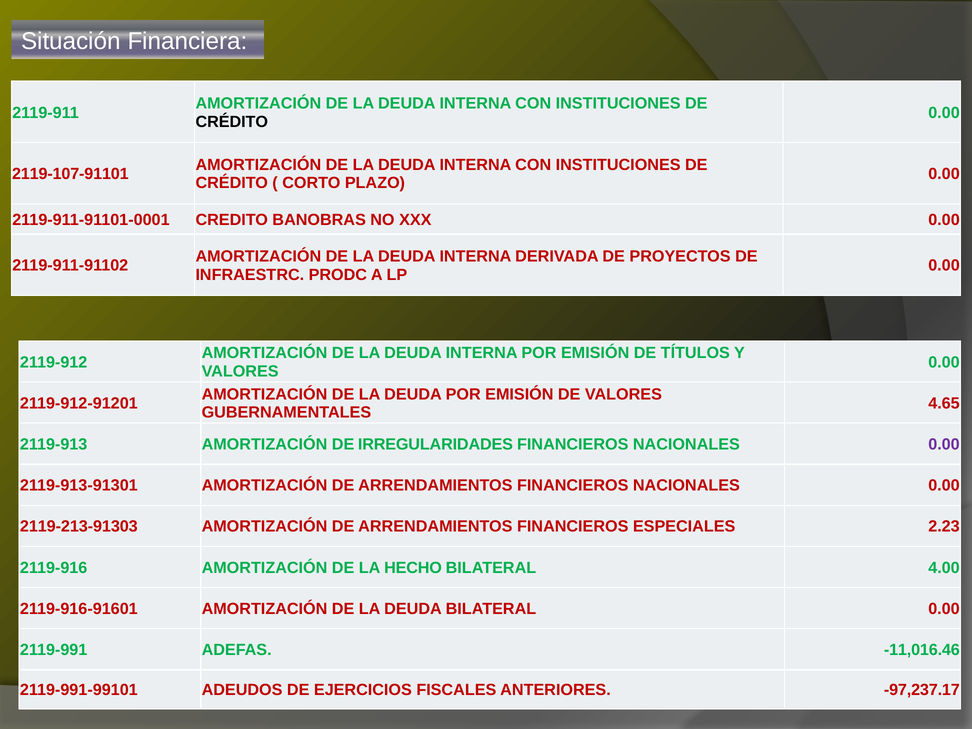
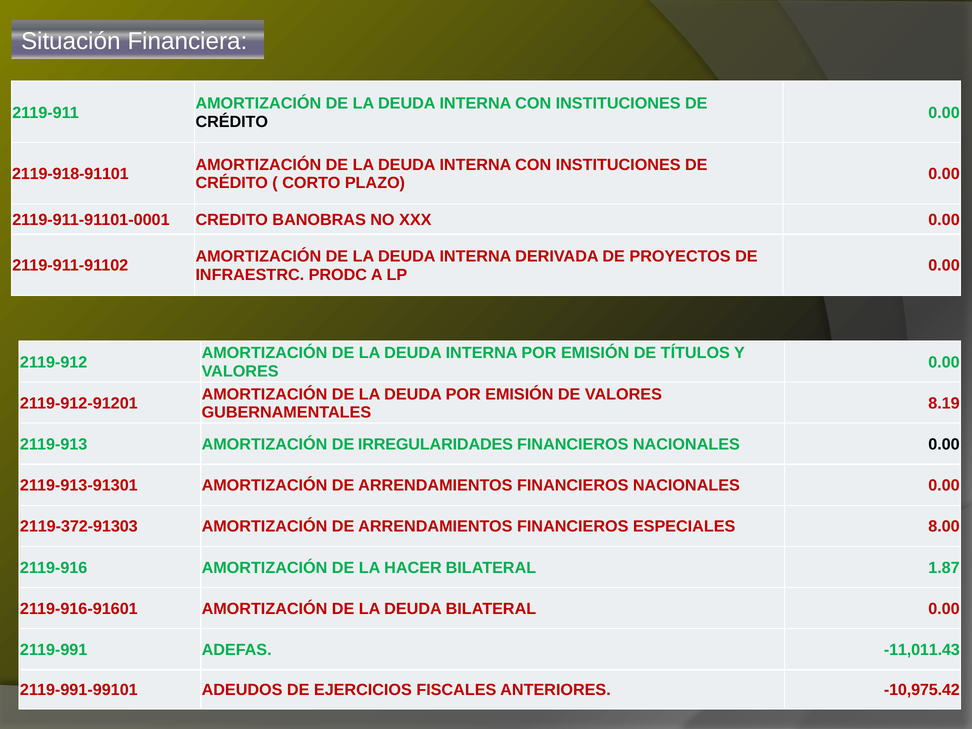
2119-107-91101: 2119-107-91101 -> 2119-918-91101
4.65: 4.65 -> 8.19
0.00 at (944, 444) colour: purple -> black
2119-213-91303: 2119-213-91303 -> 2119-372-91303
2.23: 2.23 -> 8.00
HECHO: HECHO -> HACER
4.00: 4.00 -> 1.87
-11,016.46: -11,016.46 -> -11,011.43
-97,237.17: -97,237.17 -> -10,975.42
